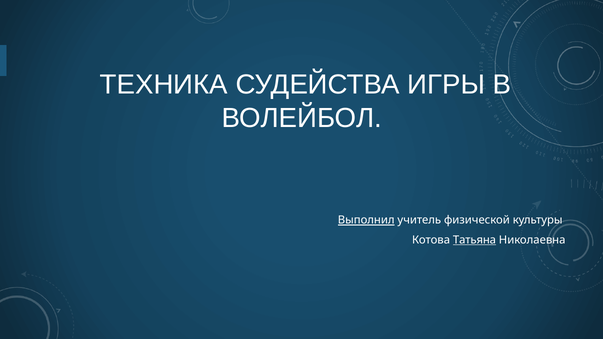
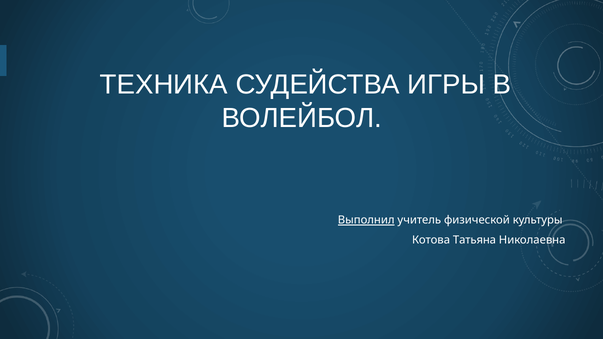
Татьяна underline: present -> none
